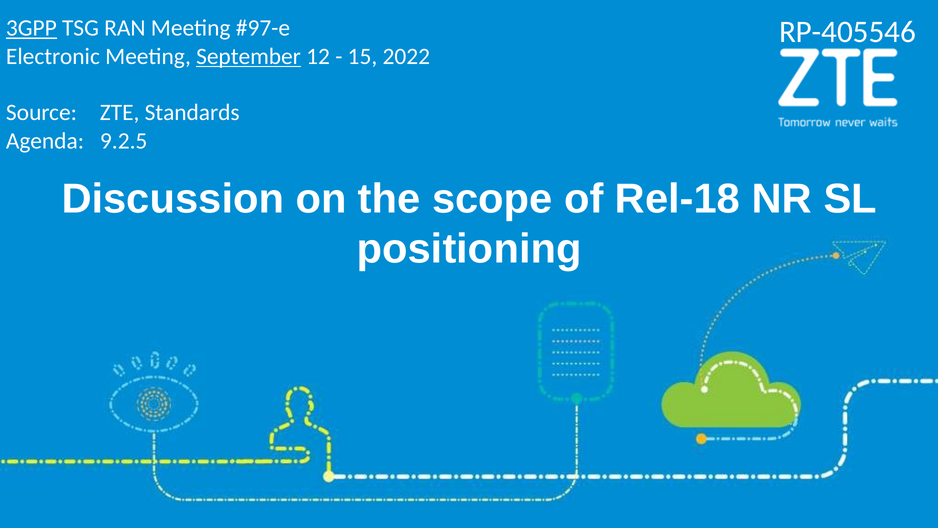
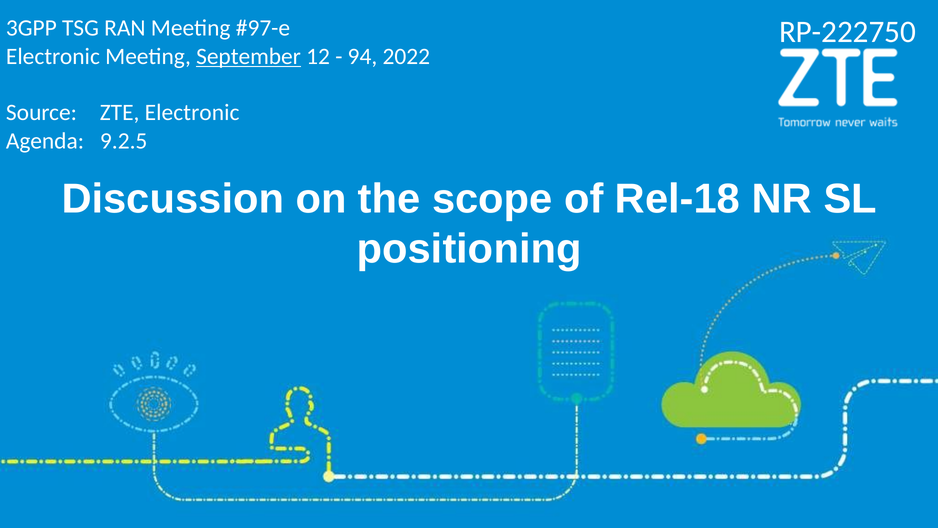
3GPP underline: present -> none
RP-405546: RP-405546 -> RP-222750
15: 15 -> 94
ZTE Standards: Standards -> Electronic
